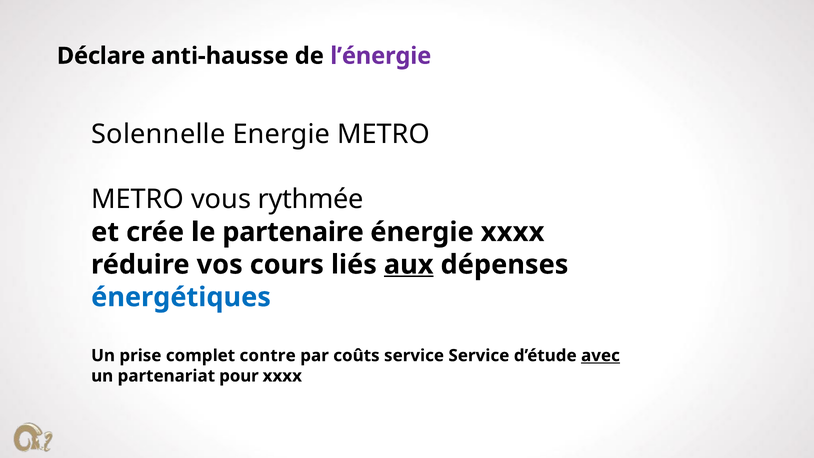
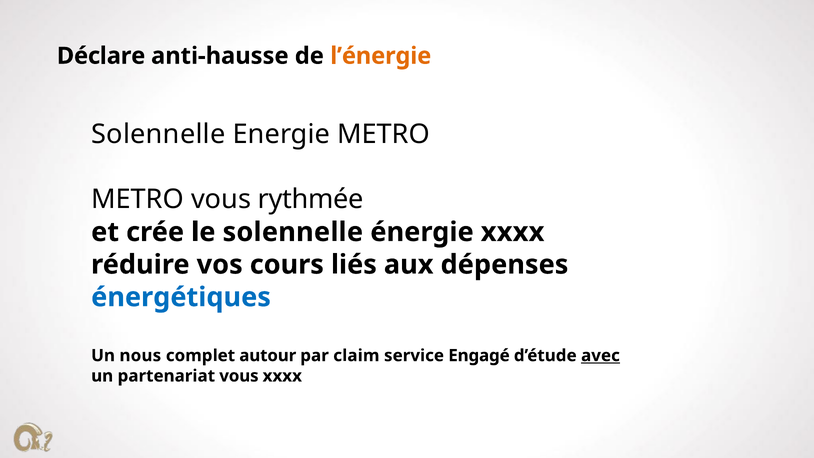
l’énergie colour: purple -> orange
le partenaire: partenaire -> solennelle
aux underline: present -> none
prise: prise -> nous
contre: contre -> autour
coûts: coûts -> claim
service Service: Service -> Engagé
partenariat pour: pour -> vous
